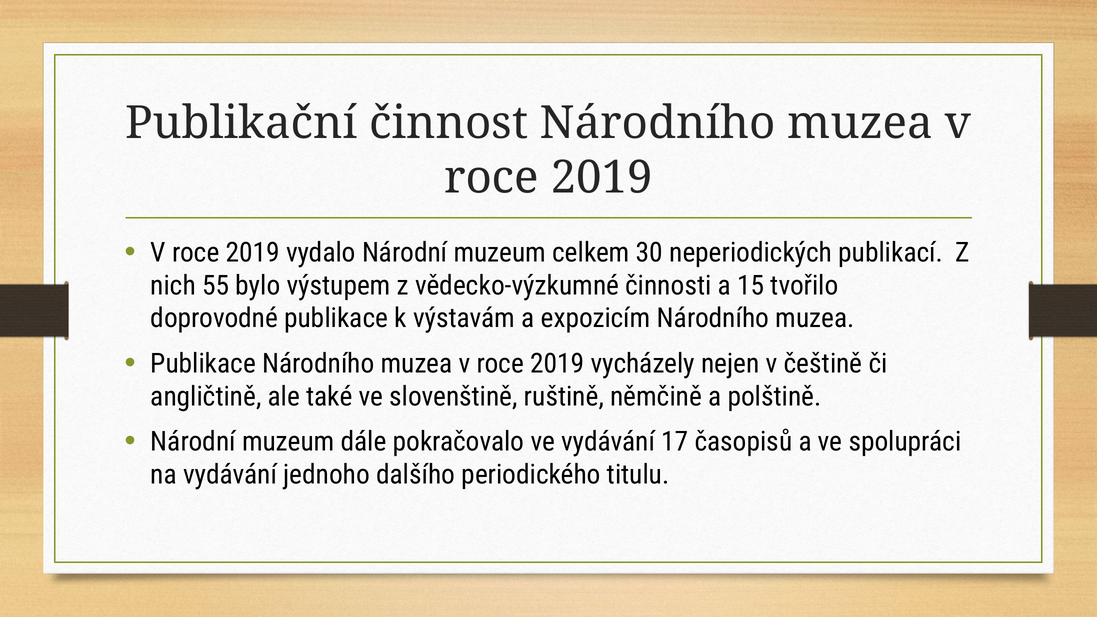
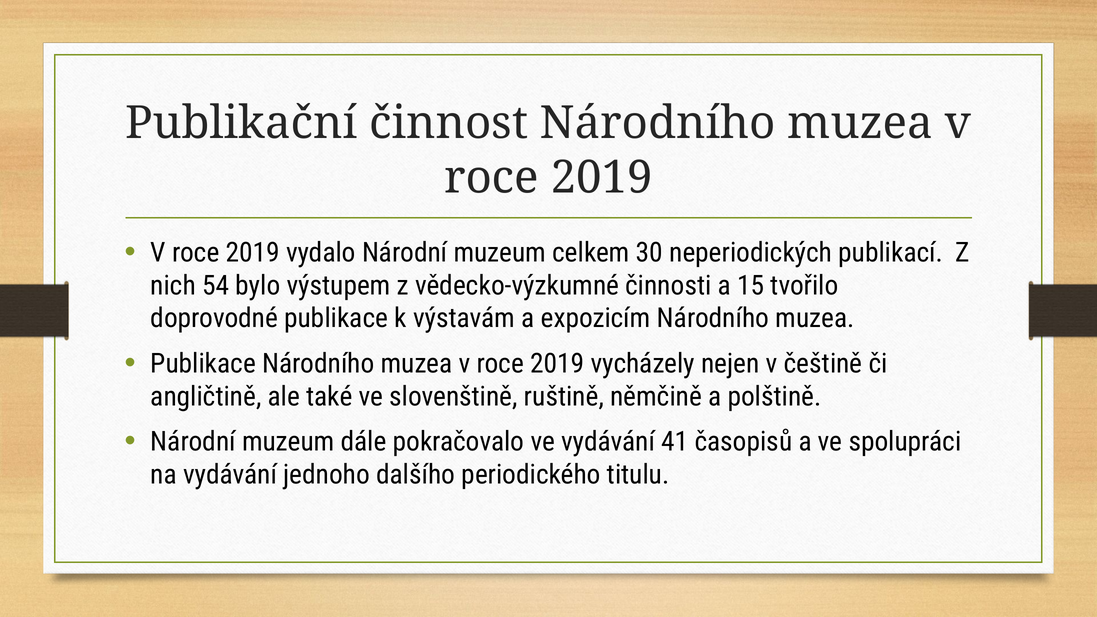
55: 55 -> 54
17: 17 -> 41
